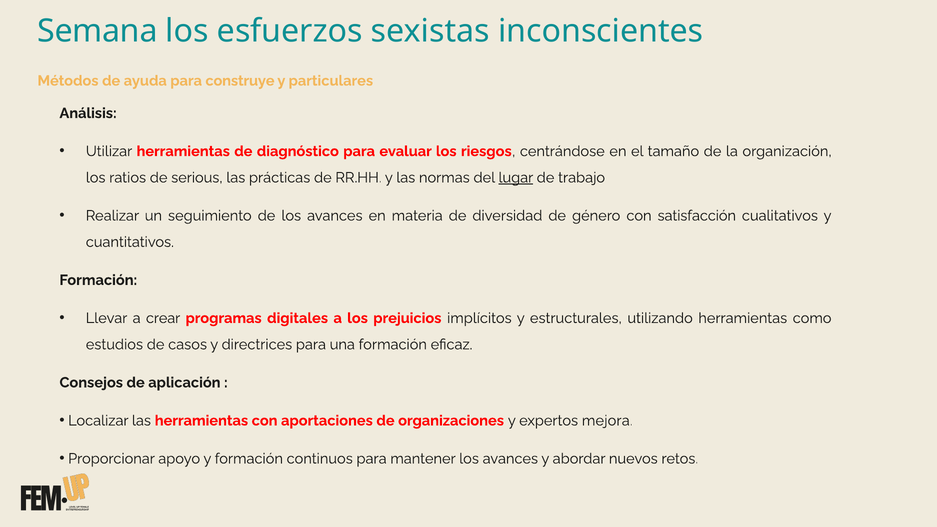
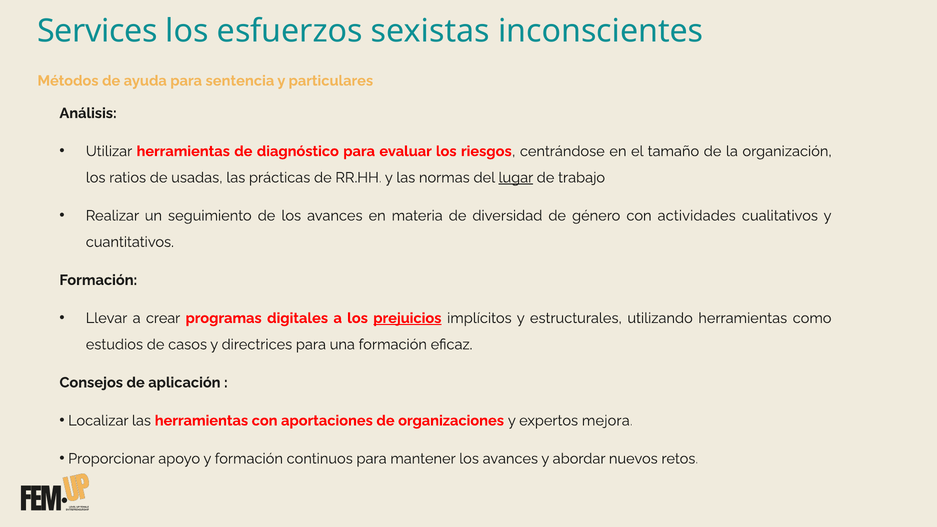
Semana: Semana -> Services
construye: construye -> sentencia
serious: serious -> usadas
satisfacción: satisfacción -> actividades
prejuicios underline: none -> present
